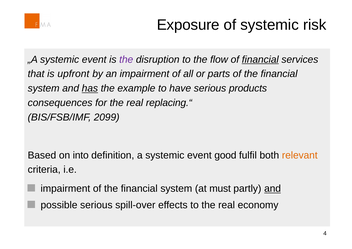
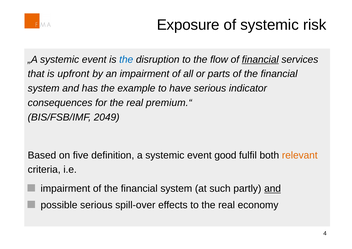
the at (126, 59) colour: purple -> blue
has underline: present -> none
products: products -> indicator
replacing.“: replacing.“ -> premium.“
2099: 2099 -> 2049
into: into -> five
must: must -> such
